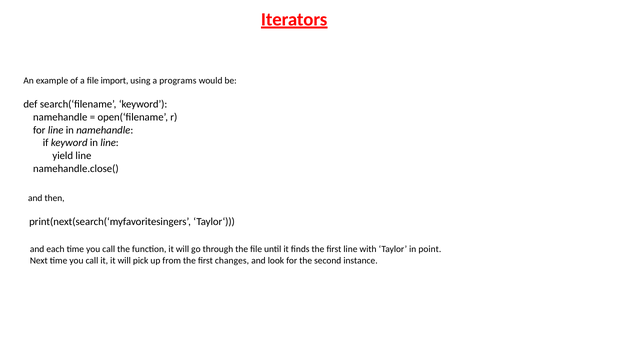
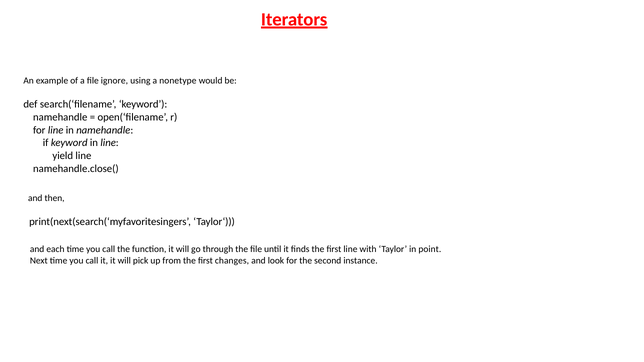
import: import -> ignore
programs: programs -> nonetype
